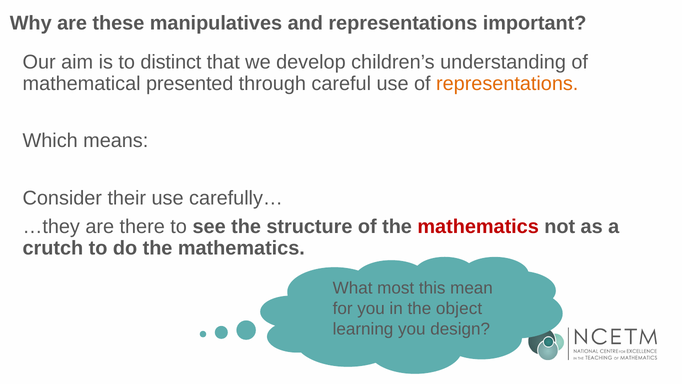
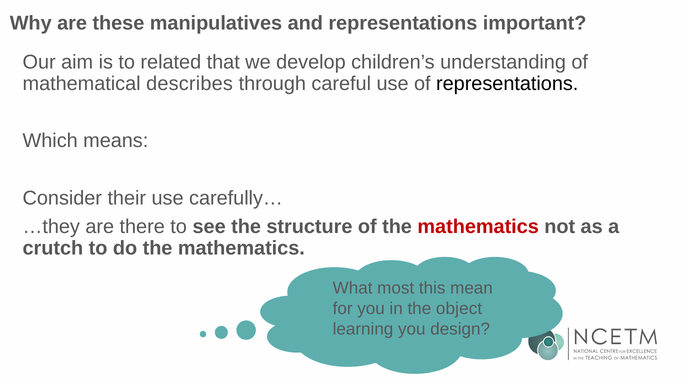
distinct: distinct -> related
presented: presented -> describes
representations at (507, 83) colour: orange -> black
